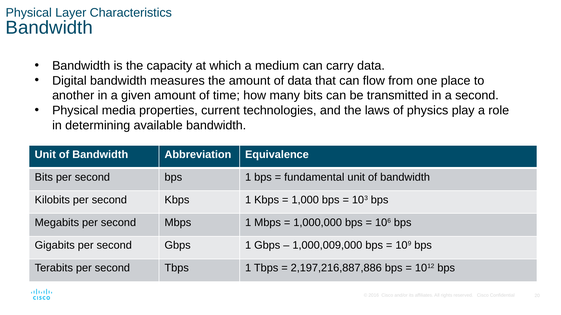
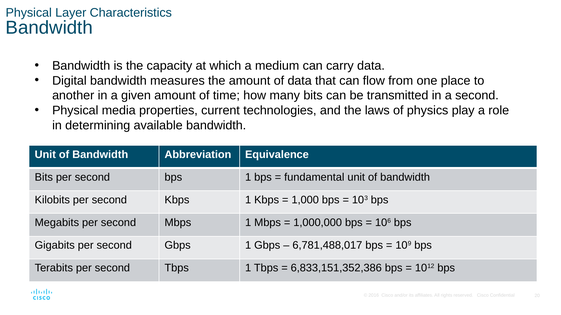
1,000,009,000: 1,000,009,000 -> 6,781,488,017
2,197,216,887,886: 2,197,216,887,886 -> 6,833,151,352,386
